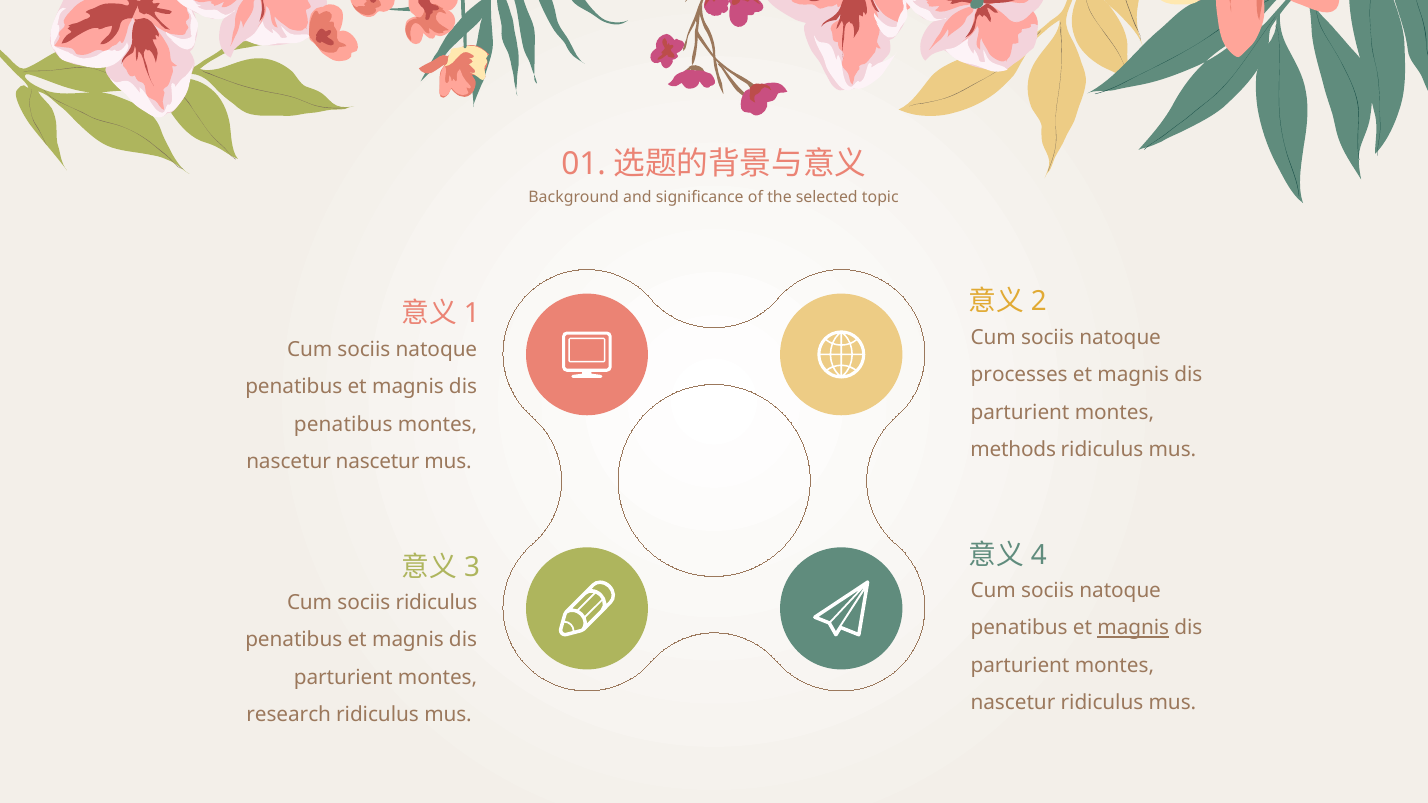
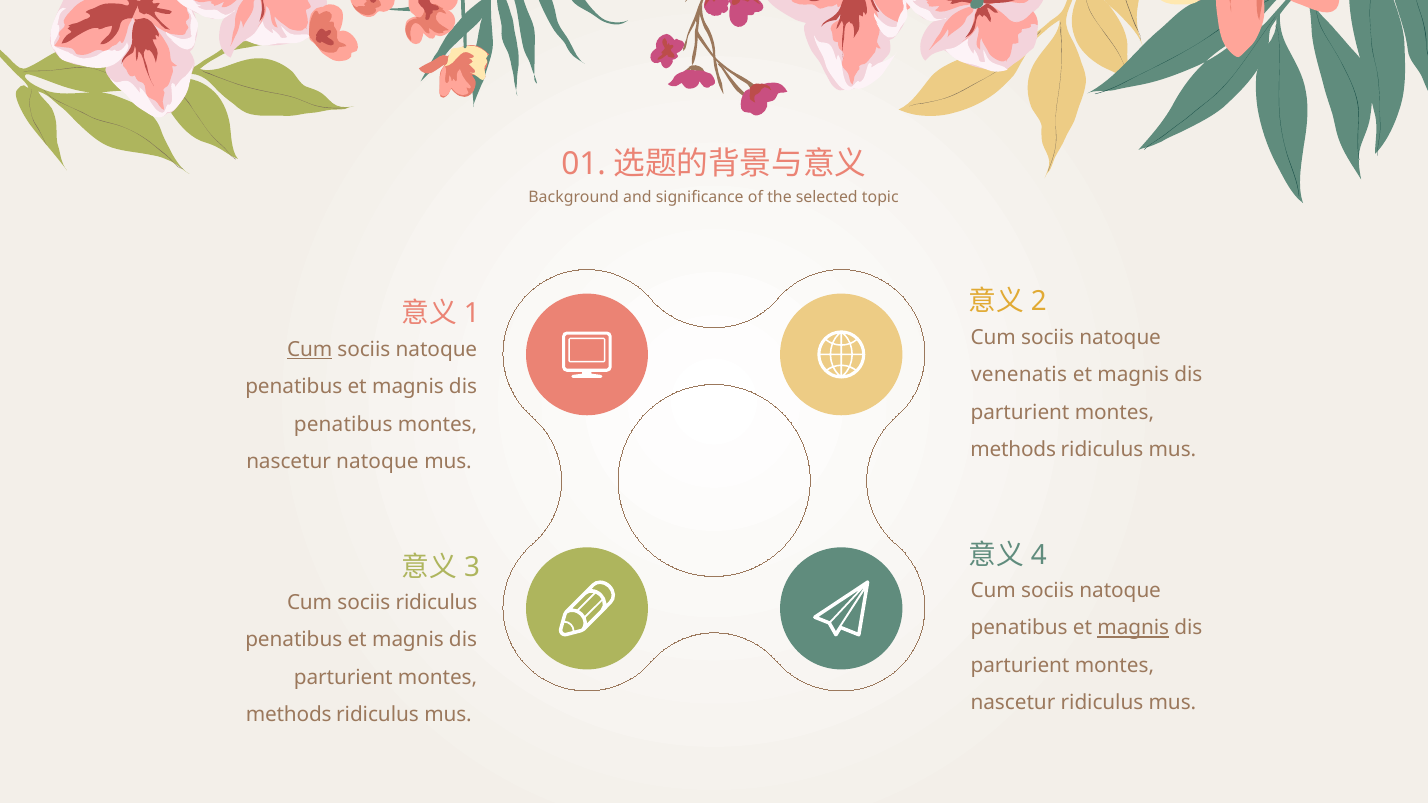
Cum at (310, 350) underline: none -> present
processes: processes -> venenatis
nascetur nascetur: nascetur -> natoque
research at (289, 715): research -> methods
